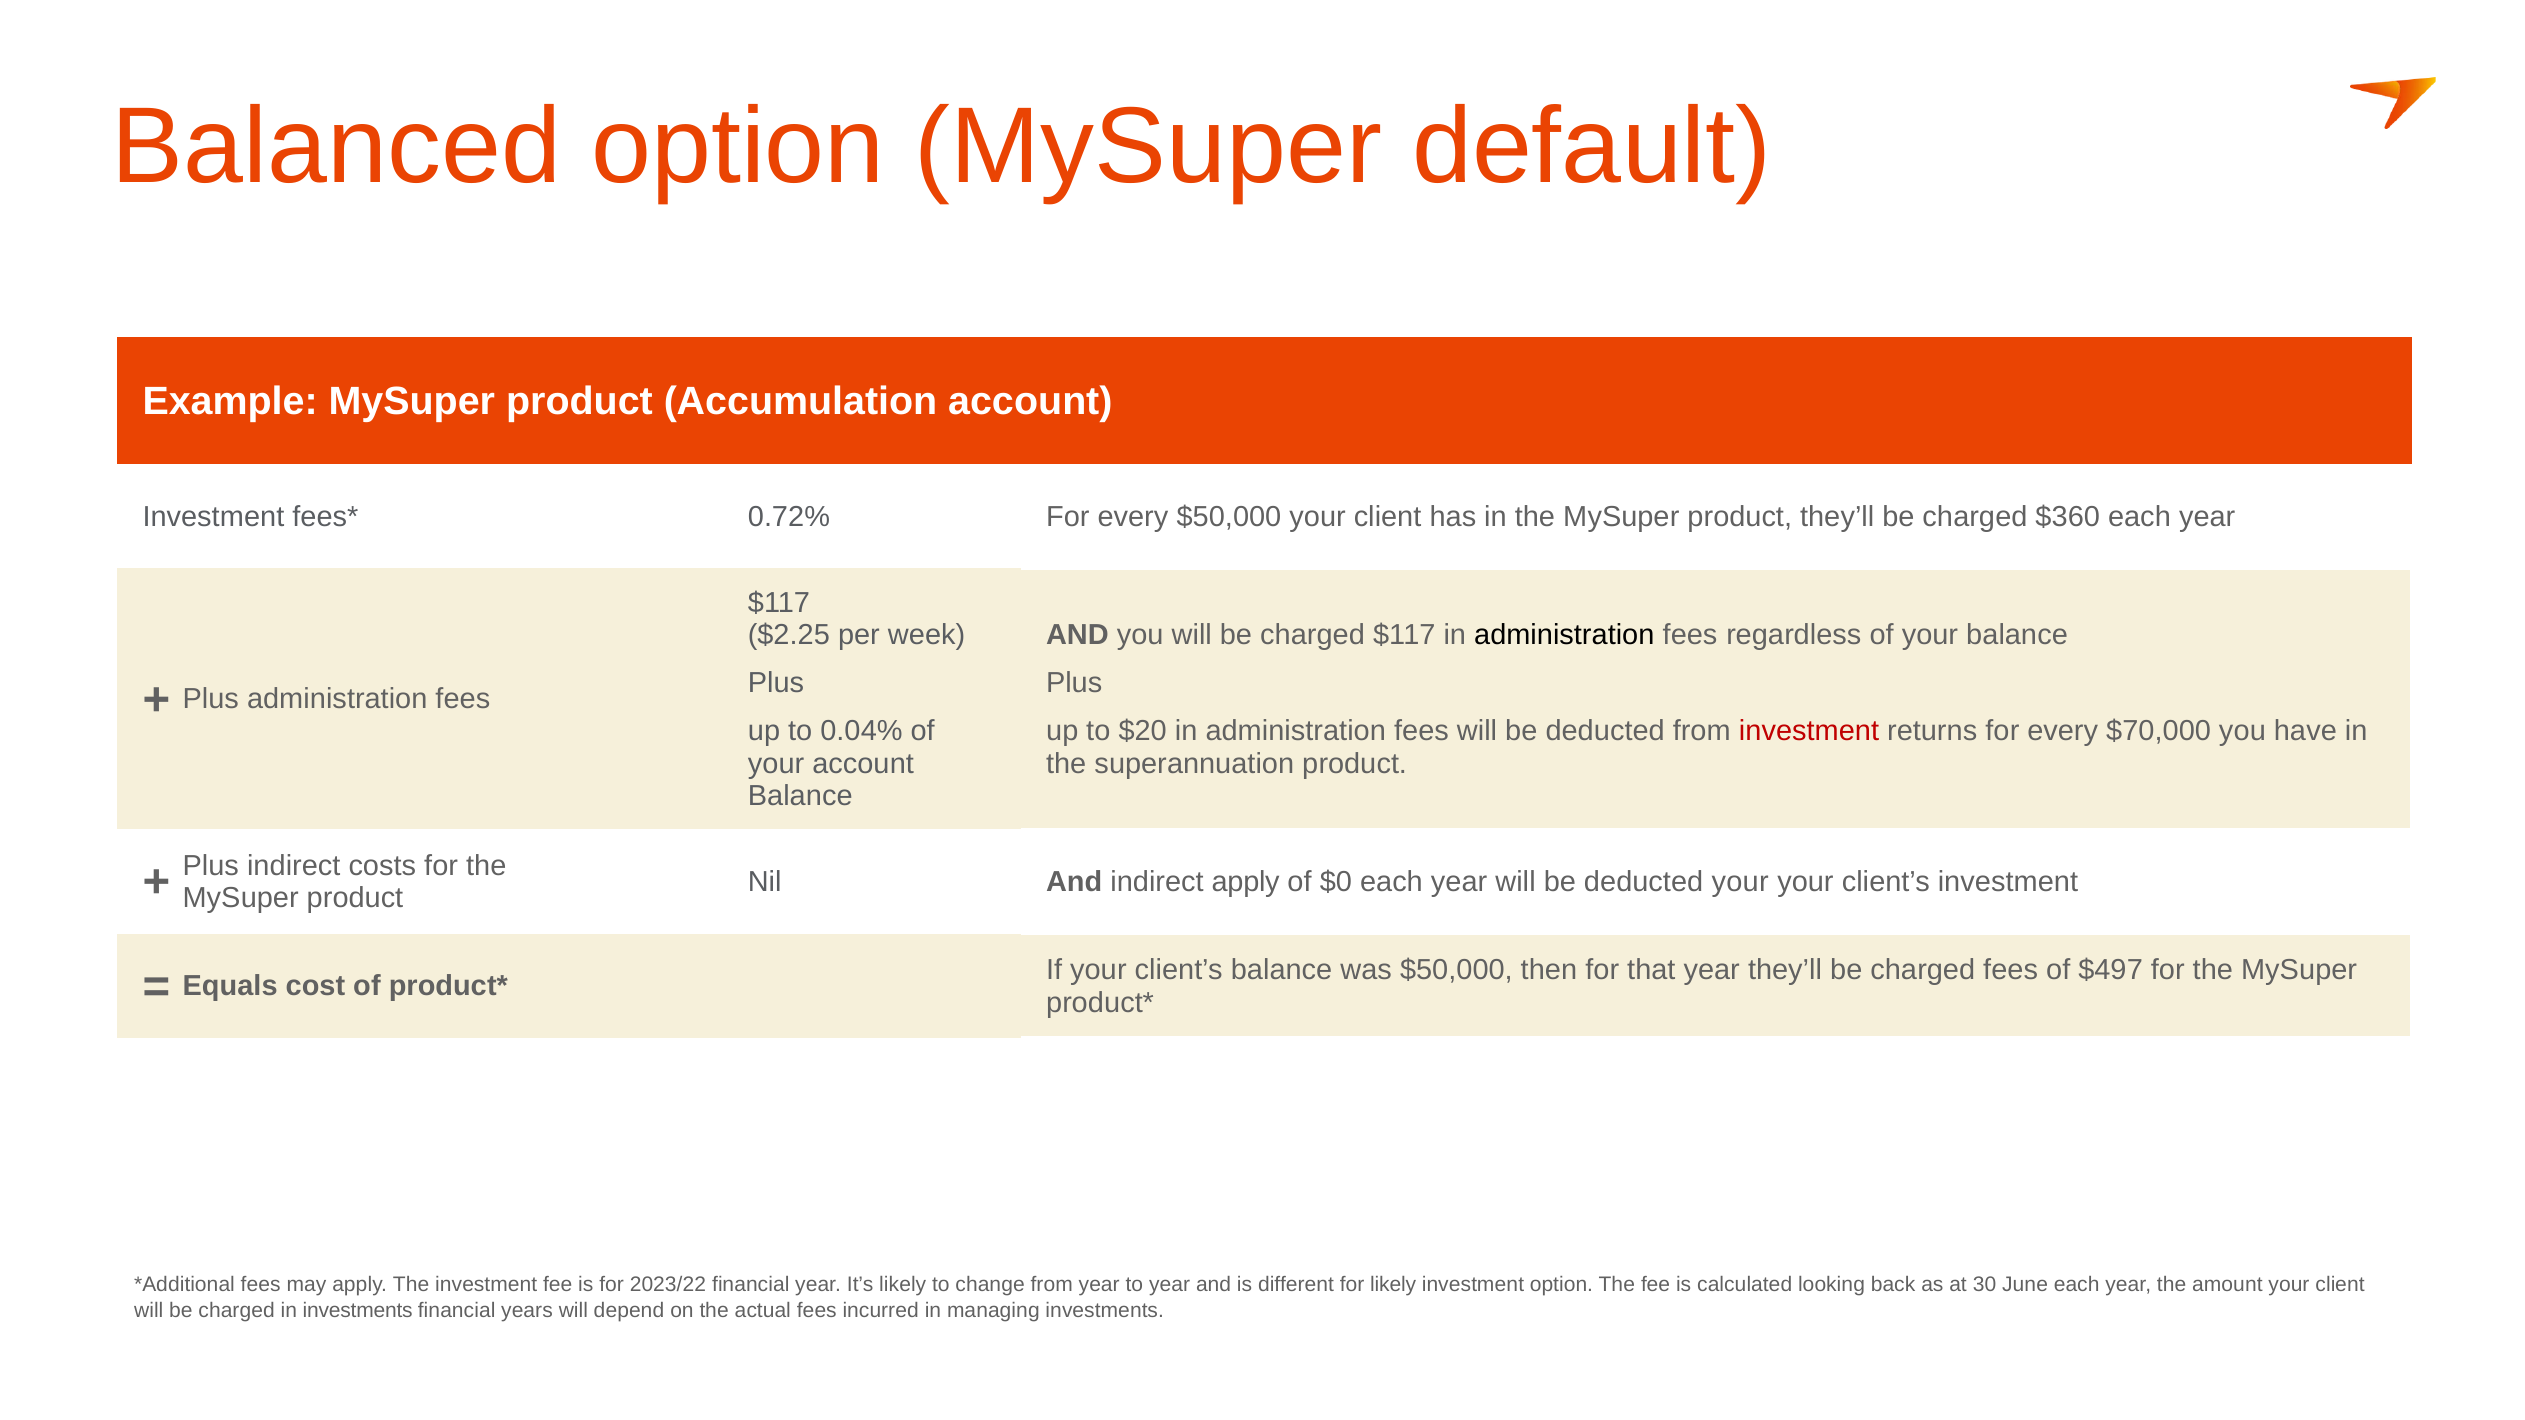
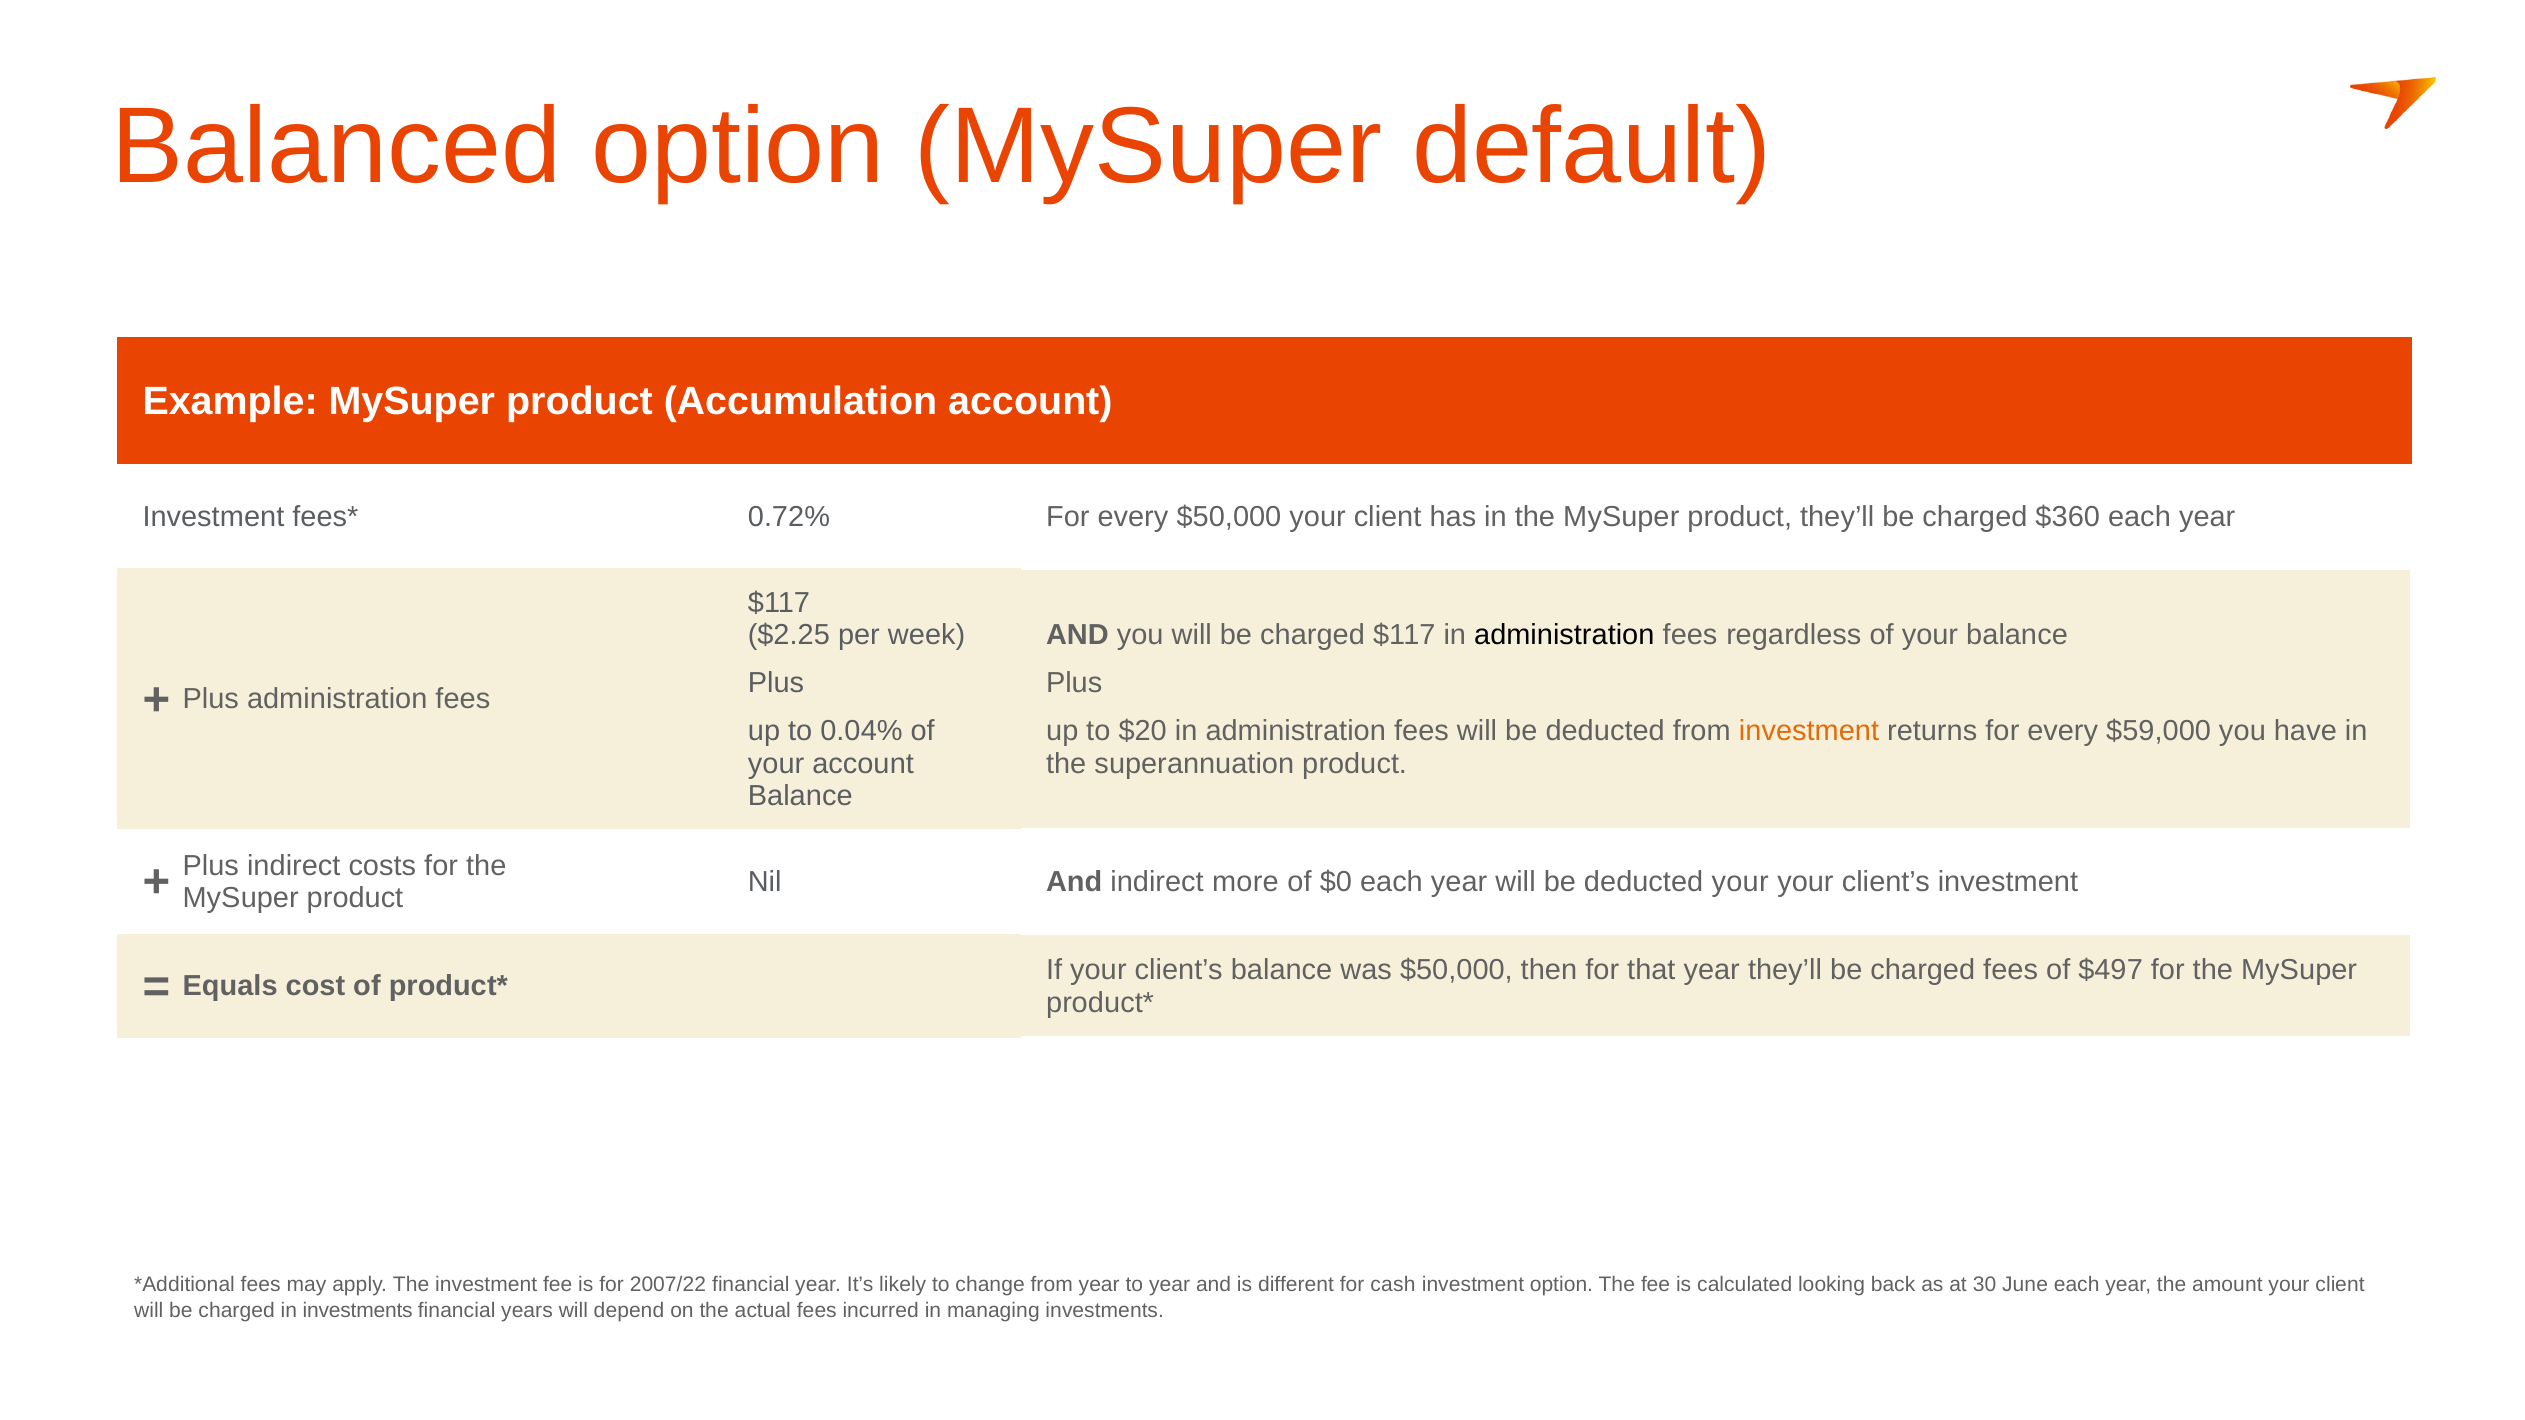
investment at (1809, 731) colour: red -> orange
$70,000: $70,000 -> $59,000
indirect apply: apply -> more
2023/22: 2023/22 -> 2007/22
for likely: likely -> cash
